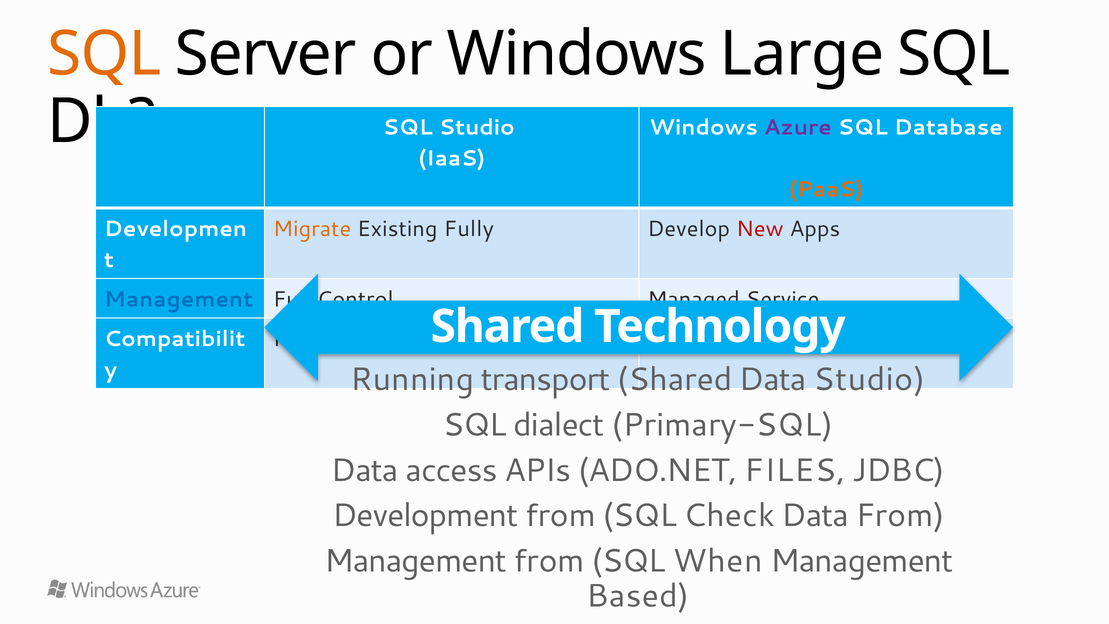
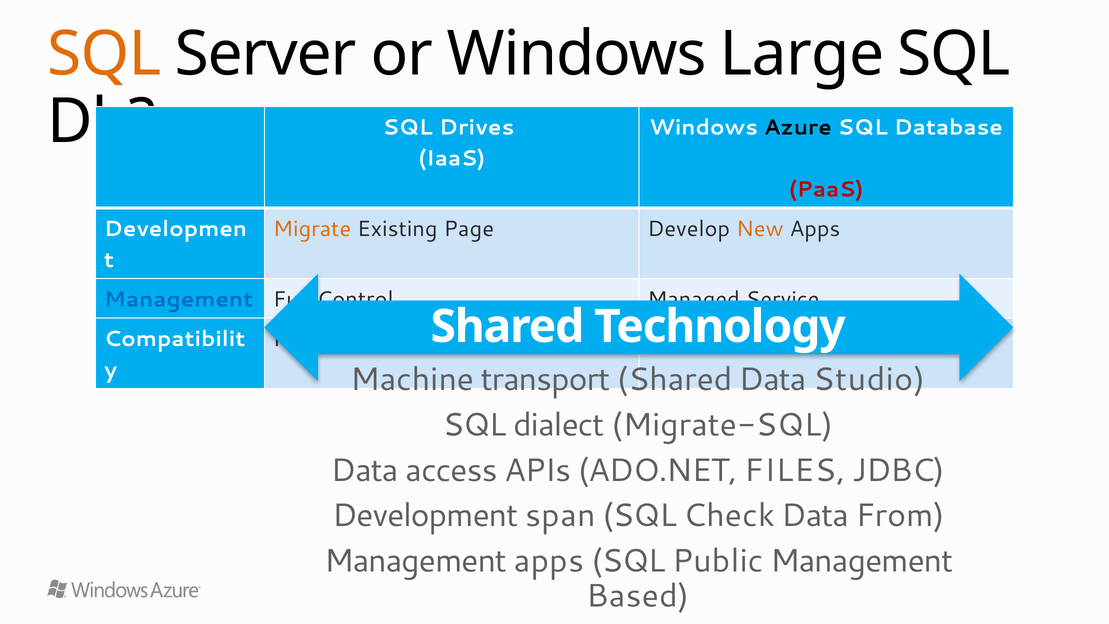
SQL Studio: Studio -> Drives
Azure colour: purple -> black
PaaS colour: orange -> red
Fully: Fully -> Page
New colour: red -> orange
Running: Running -> Machine
Primary-SQL: Primary-SQL -> Migrate-SQL
Development from: from -> span
Management from: from -> apps
When: When -> Public
